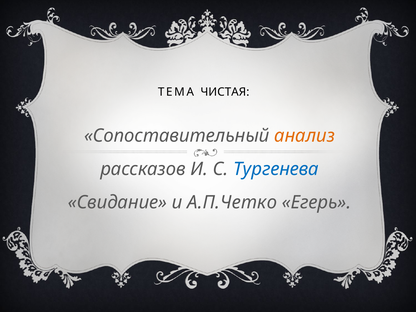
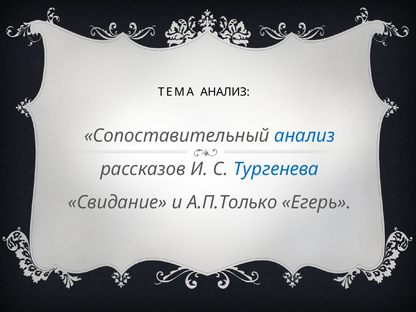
ТЕМА ЧИСТАЯ: ЧИСТАЯ -> АНАЛИЗ
анализ at (305, 136) colour: orange -> blue
А.П.Четко: А.П.Четко -> А.П.Только
